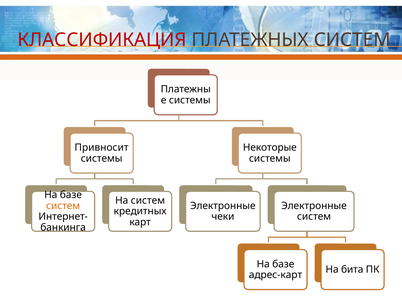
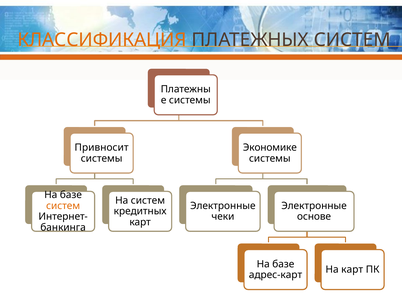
КЛАССИФИКАЦИЯ colour: red -> orange
Некоторые: Некоторые -> Экономике
систем at (314, 217): систем -> основе
На бита: бита -> карт
